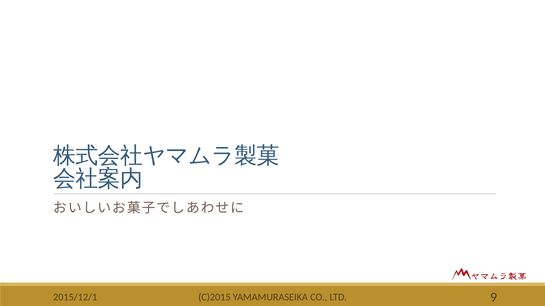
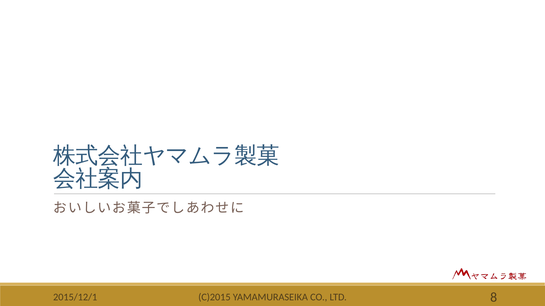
9: 9 -> 8
